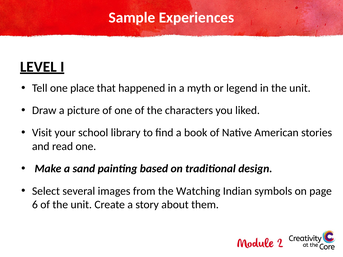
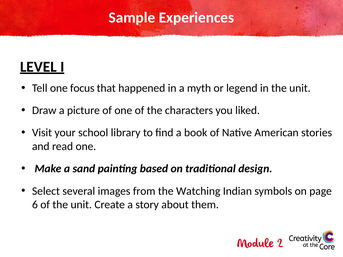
place: place -> focus
